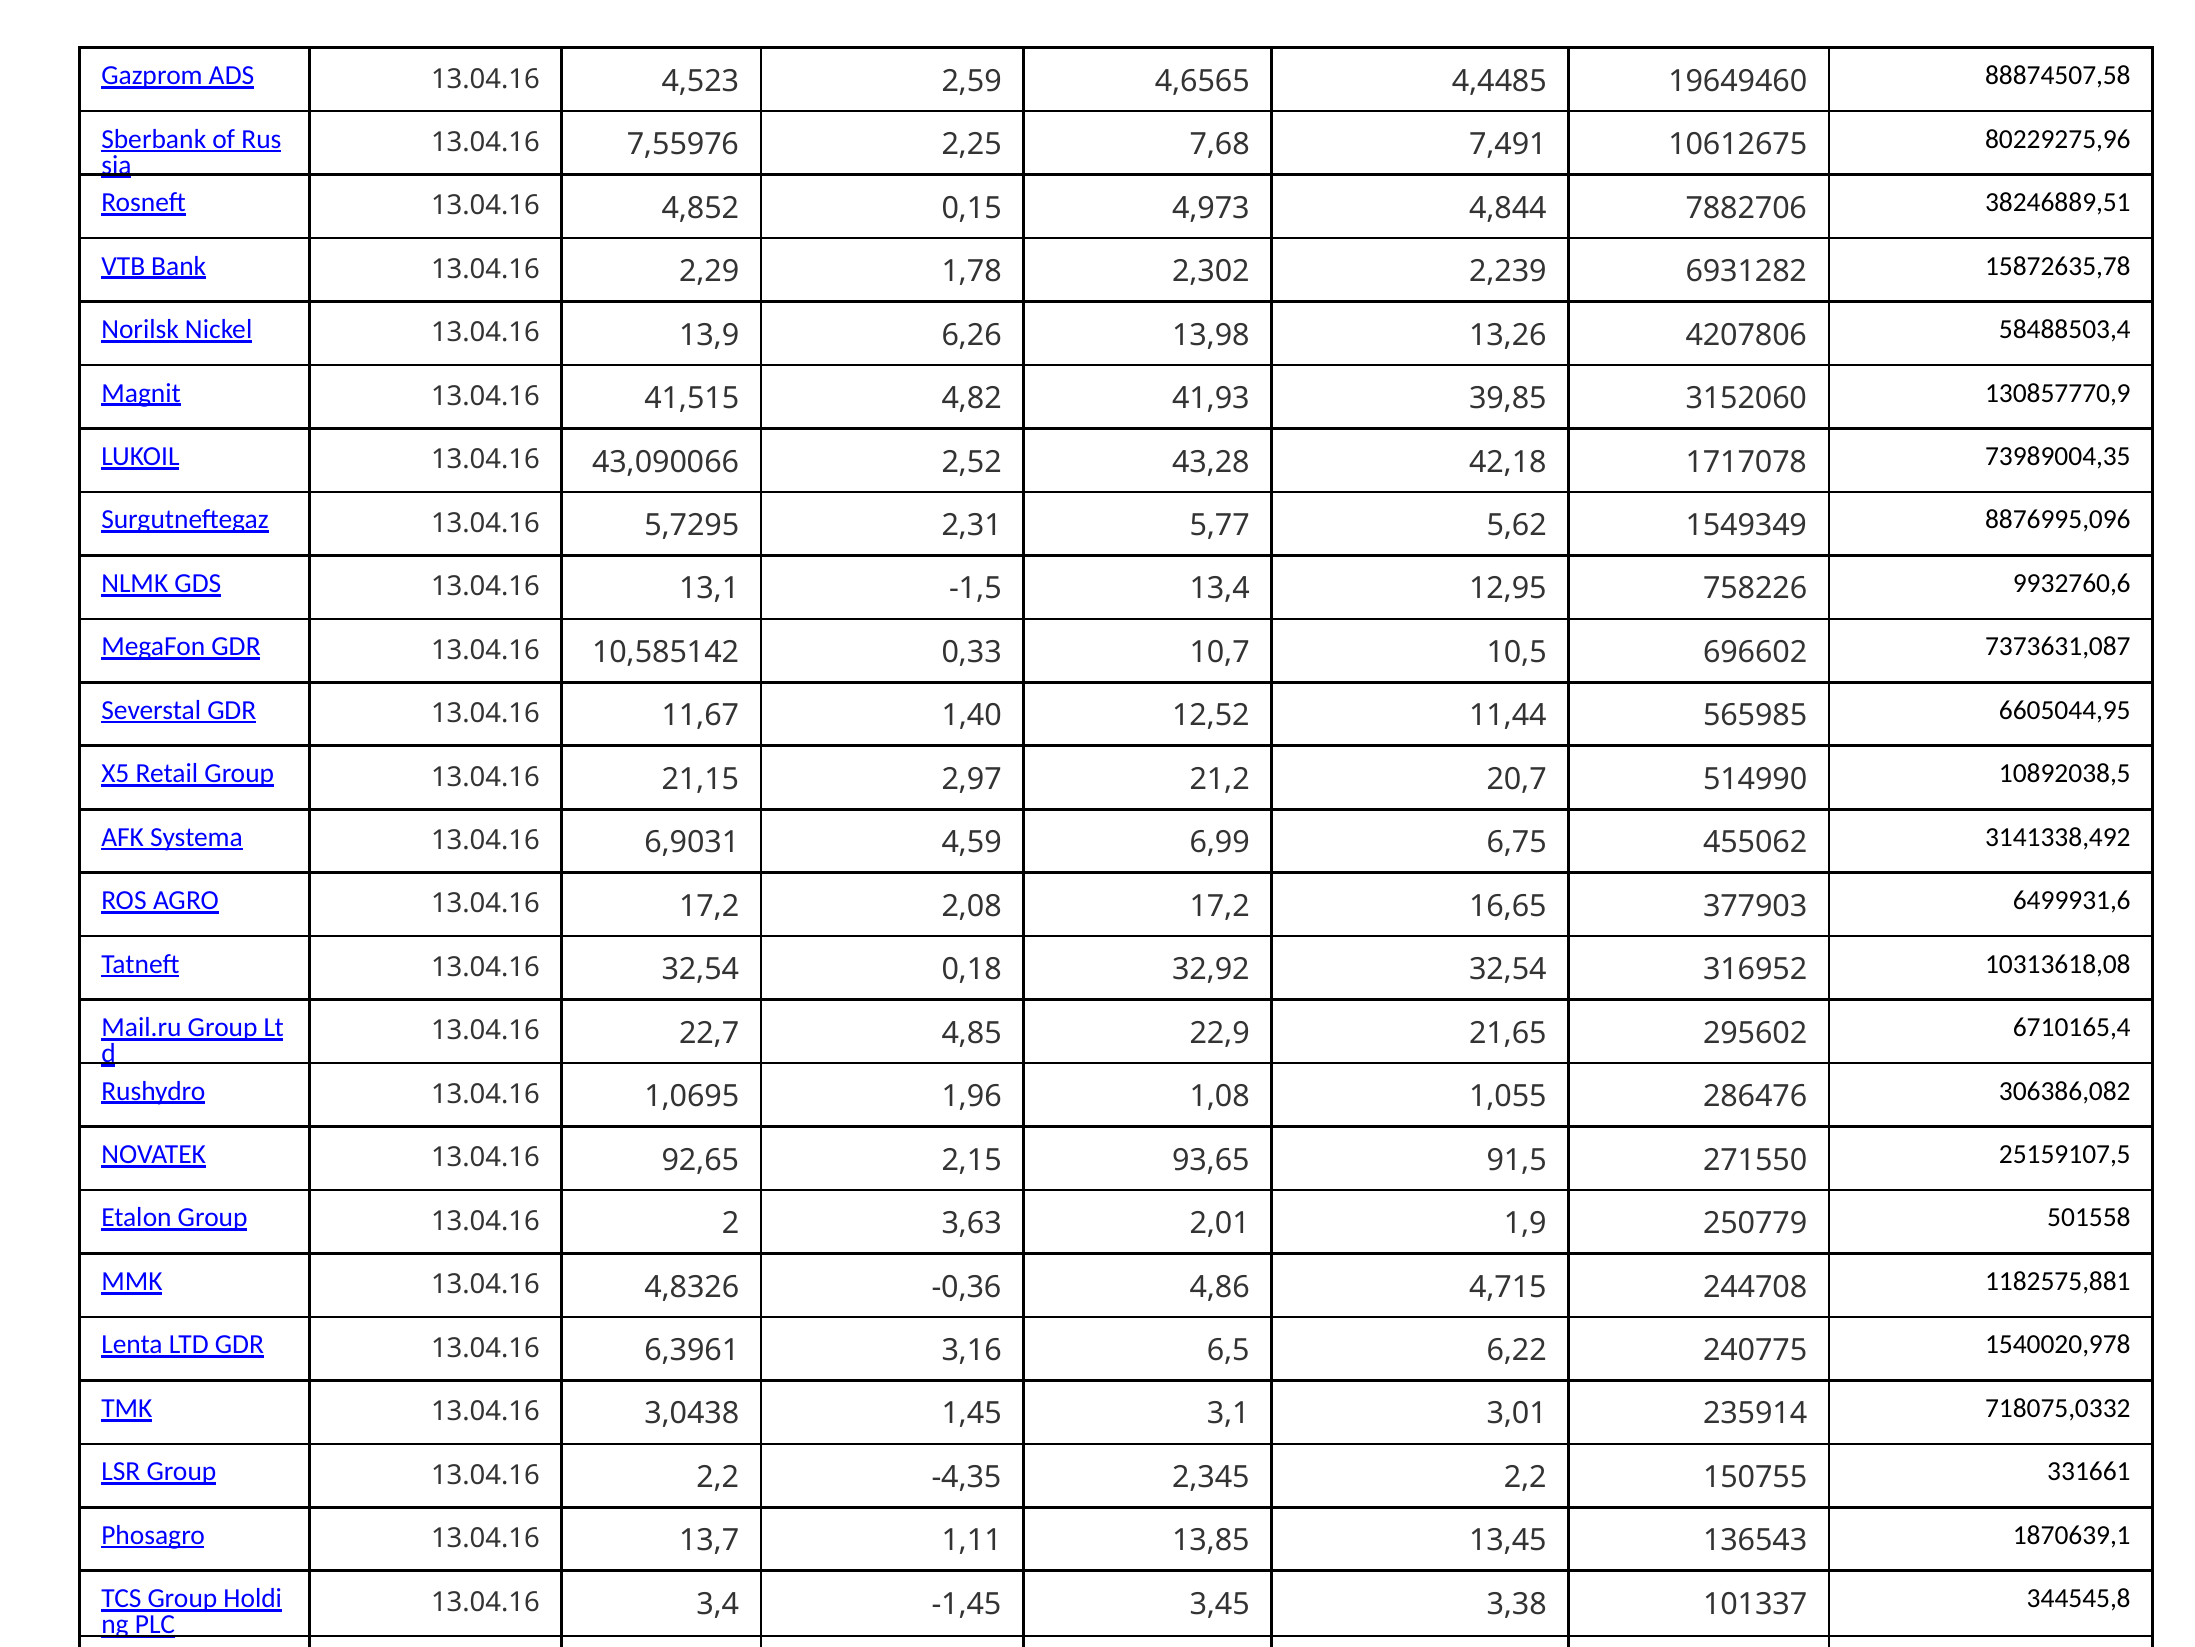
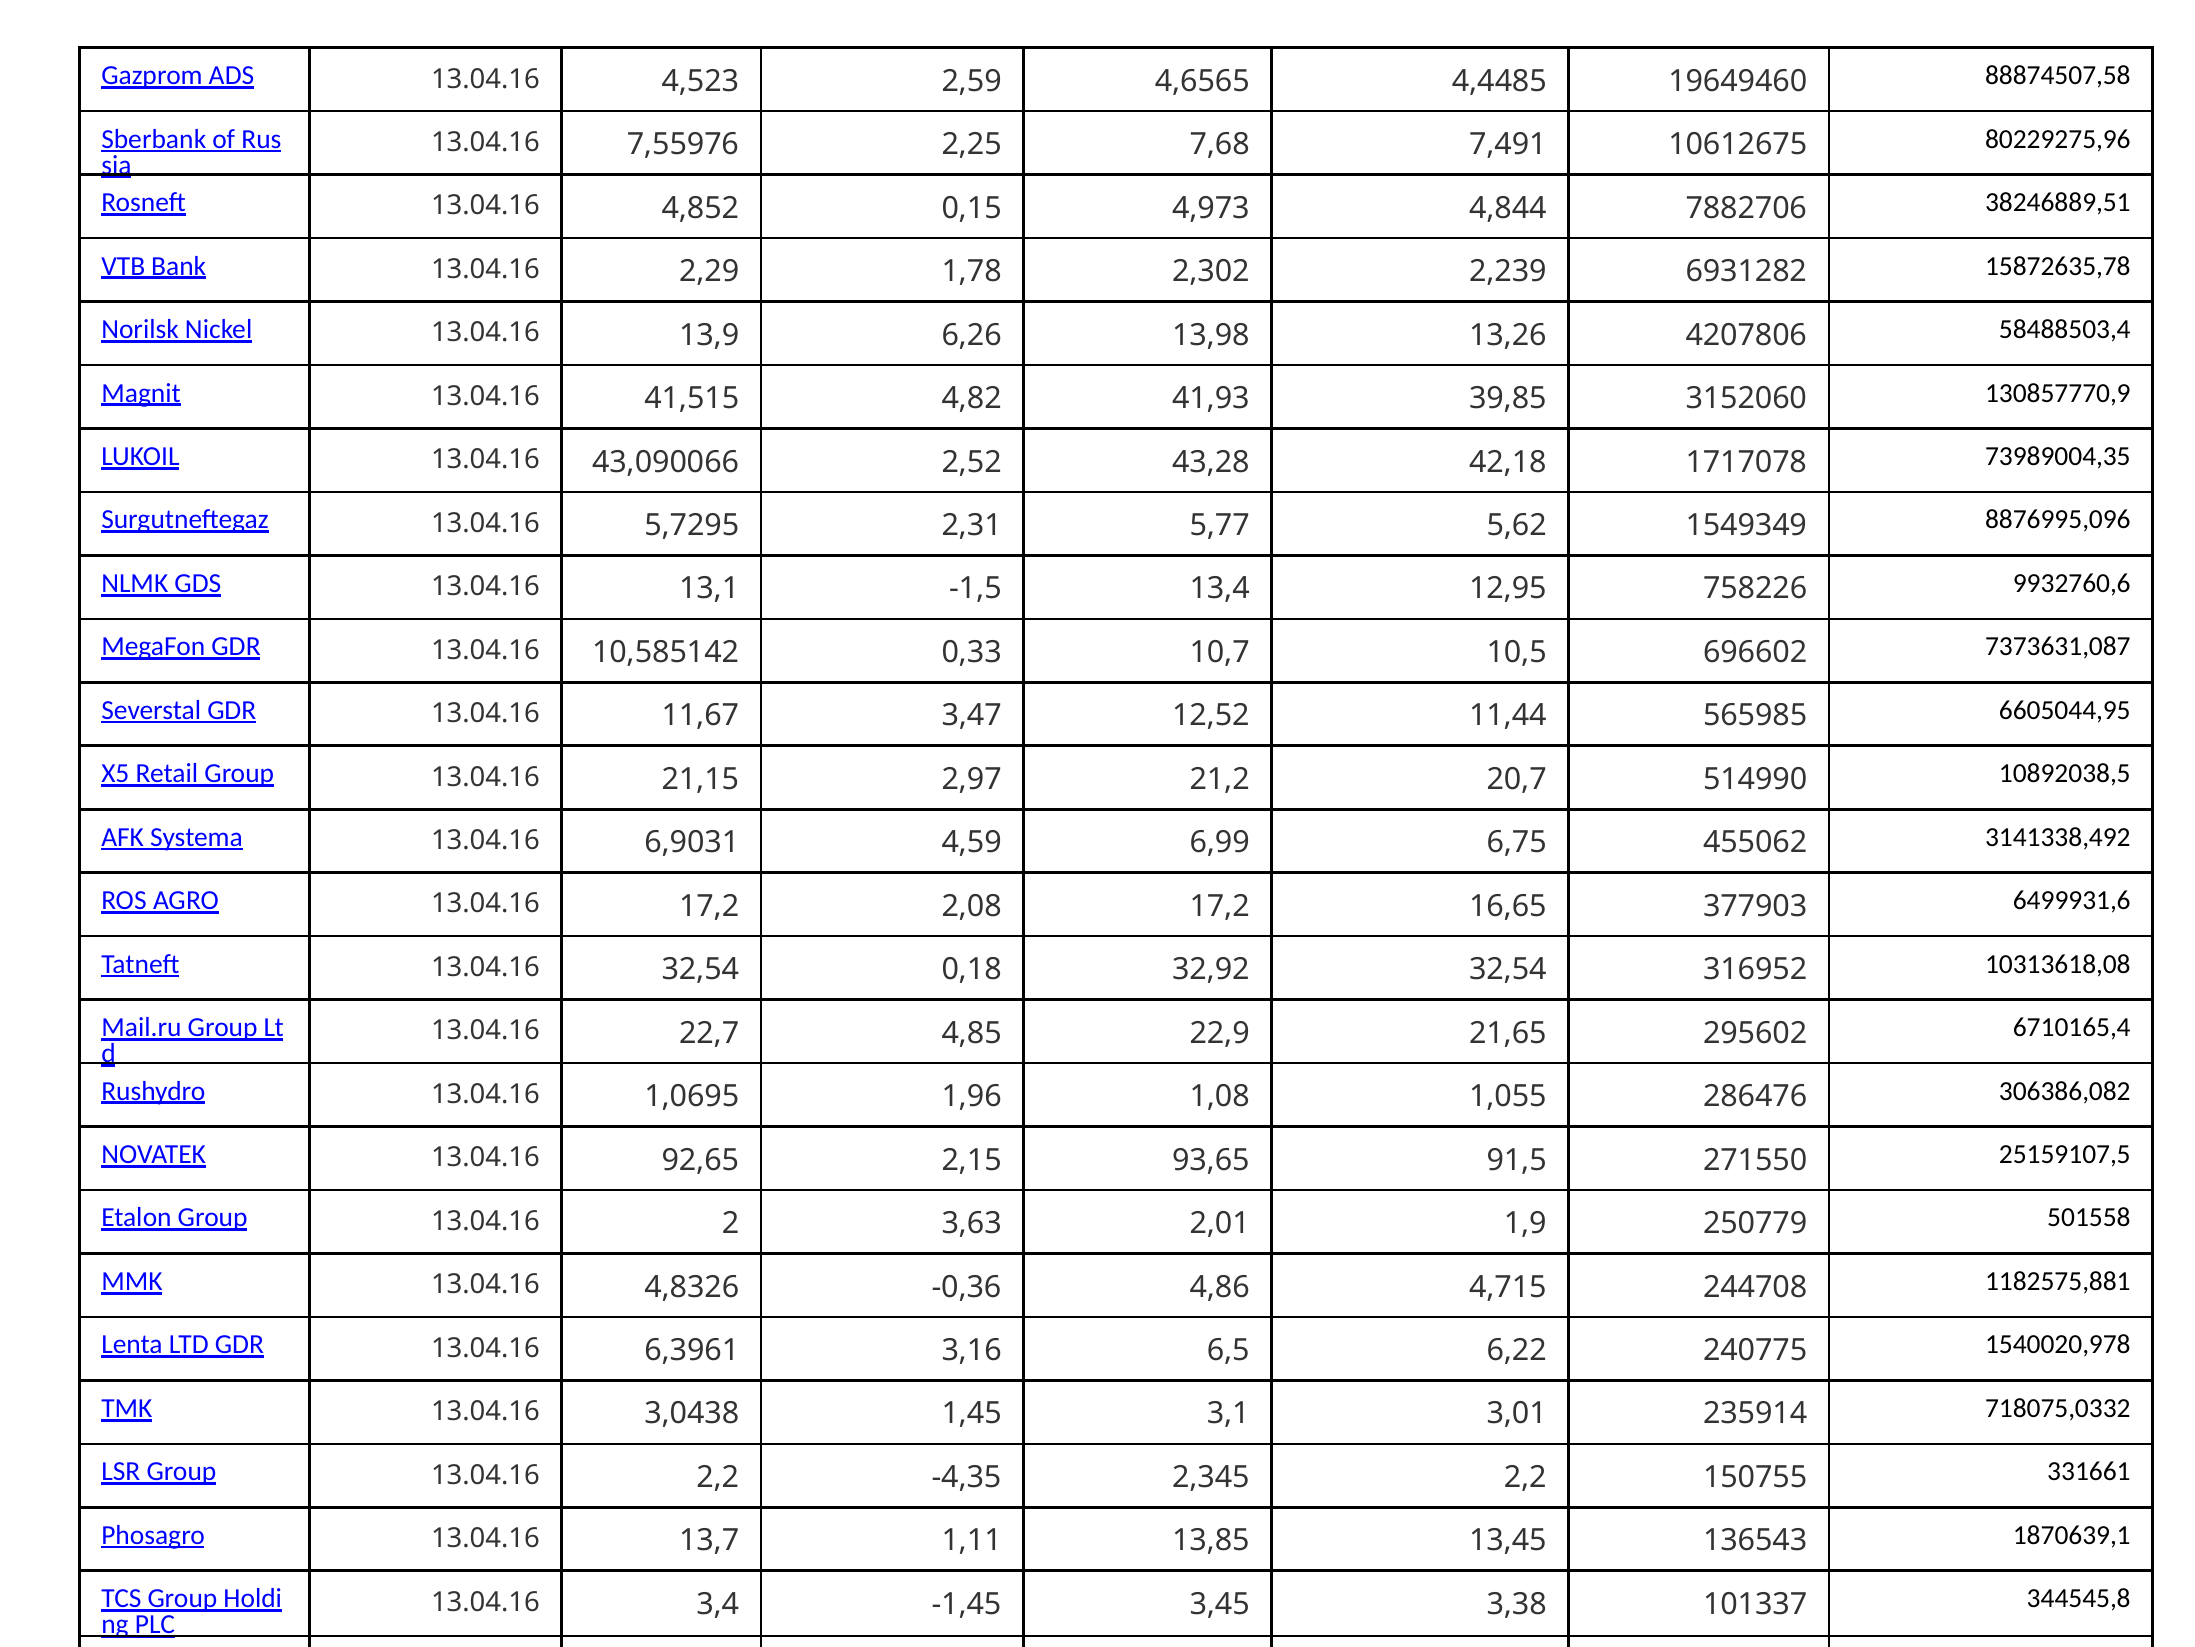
1,40: 1,40 -> 3,47
